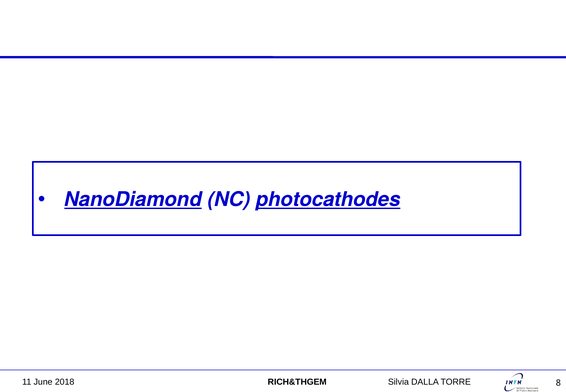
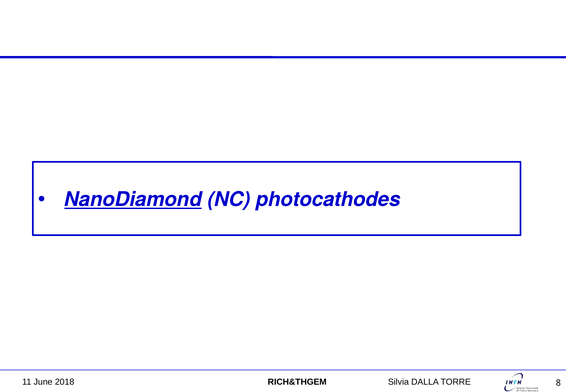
photocathodes underline: present -> none
